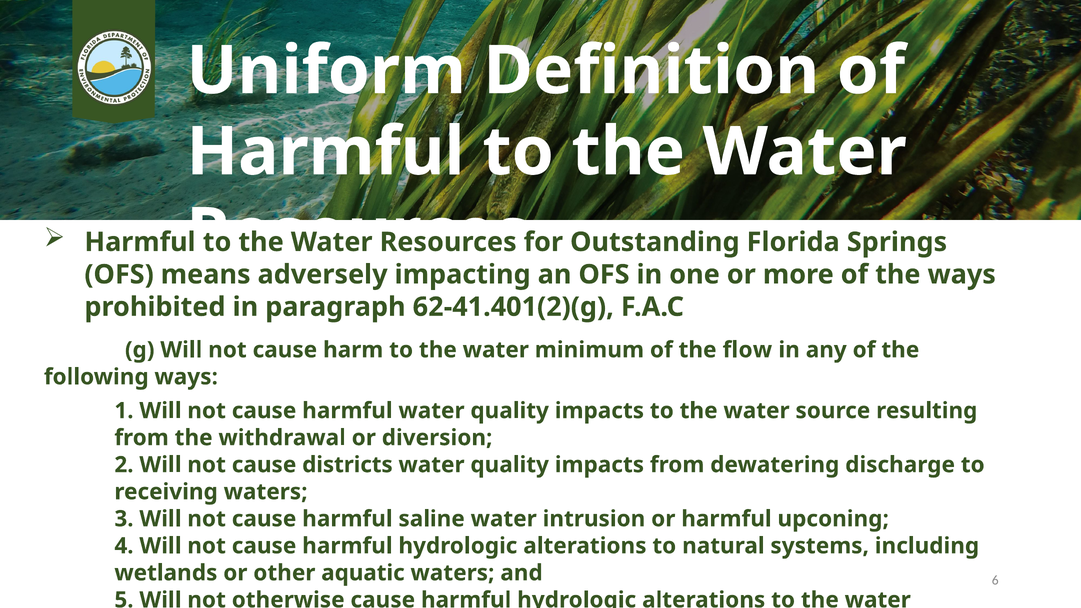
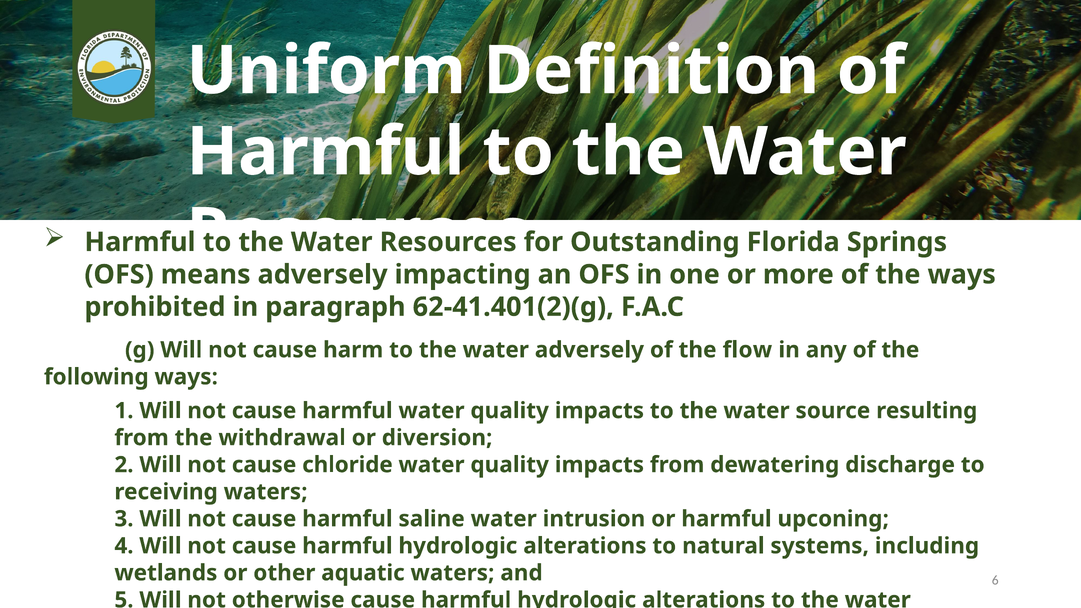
water minimum: minimum -> adversely
districts: districts -> chloride
